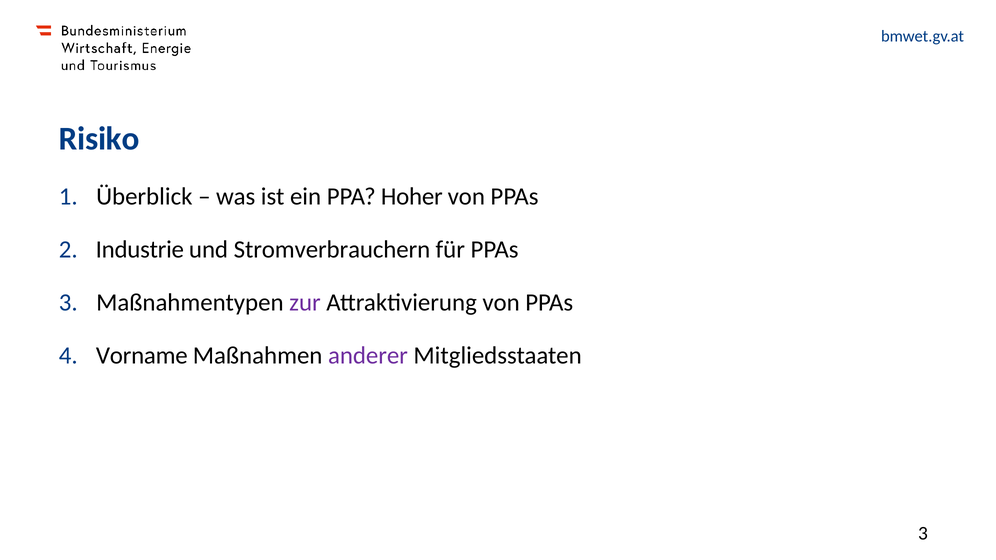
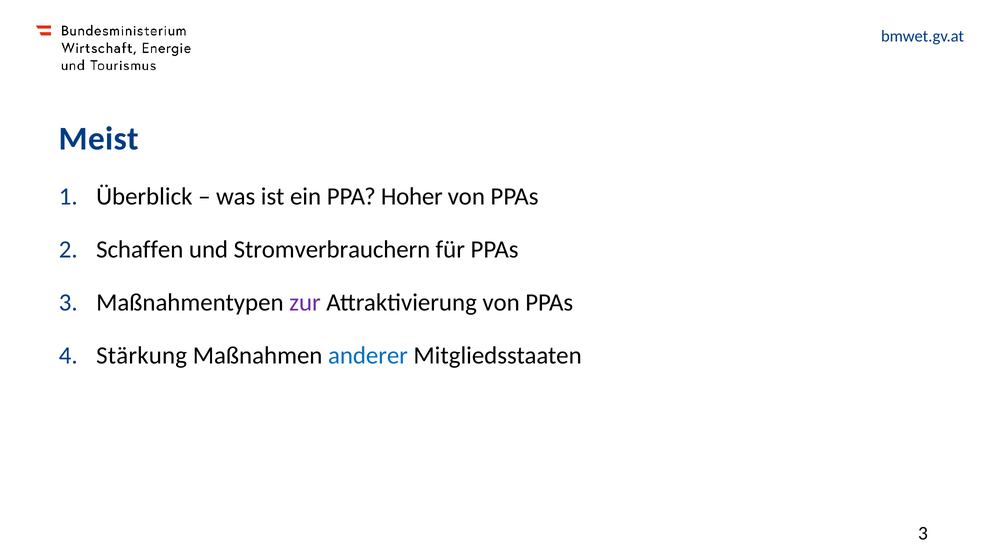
Risiko: Risiko -> Meist
Industrie: Industrie -> Schaffen
Vorname: Vorname -> Stärkung
anderer colour: purple -> blue
